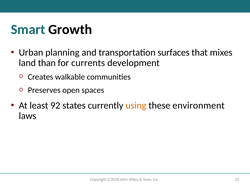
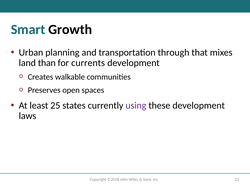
surfaces: surfaces -> through
92: 92 -> 25
using colour: orange -> purple
these environment: environment -> development
